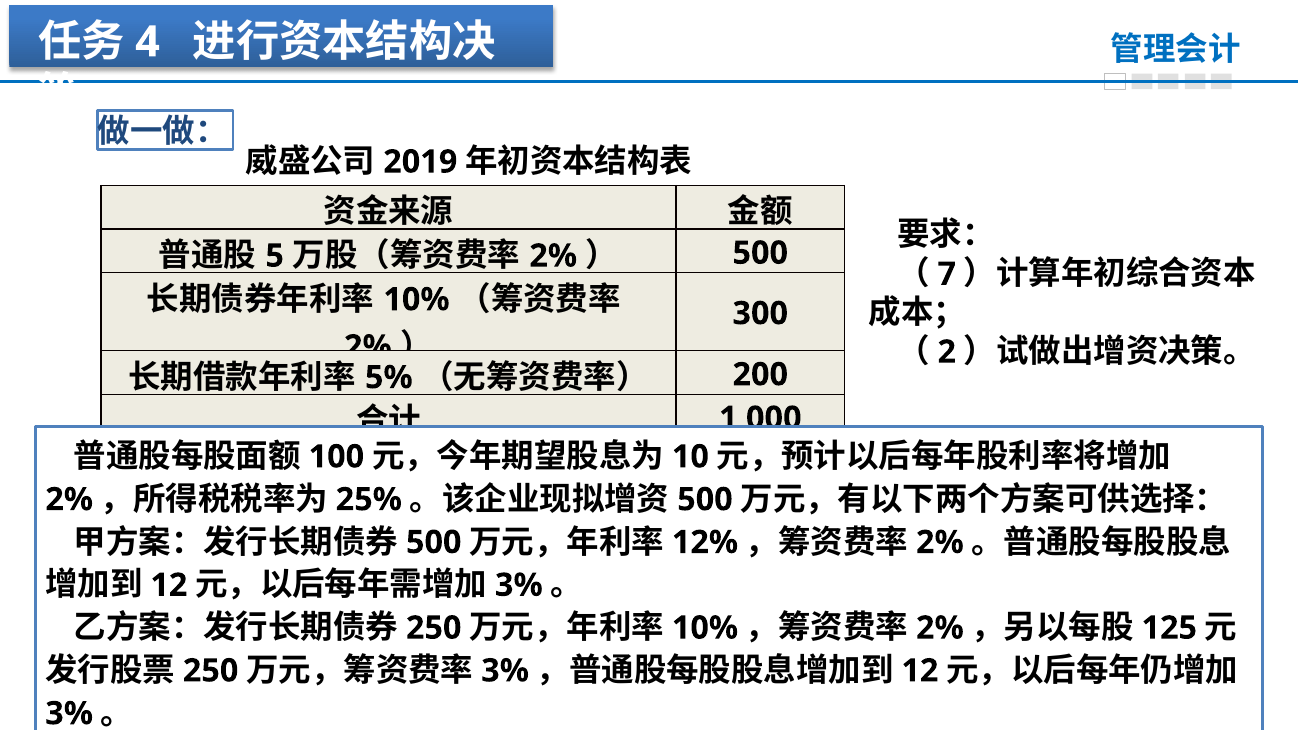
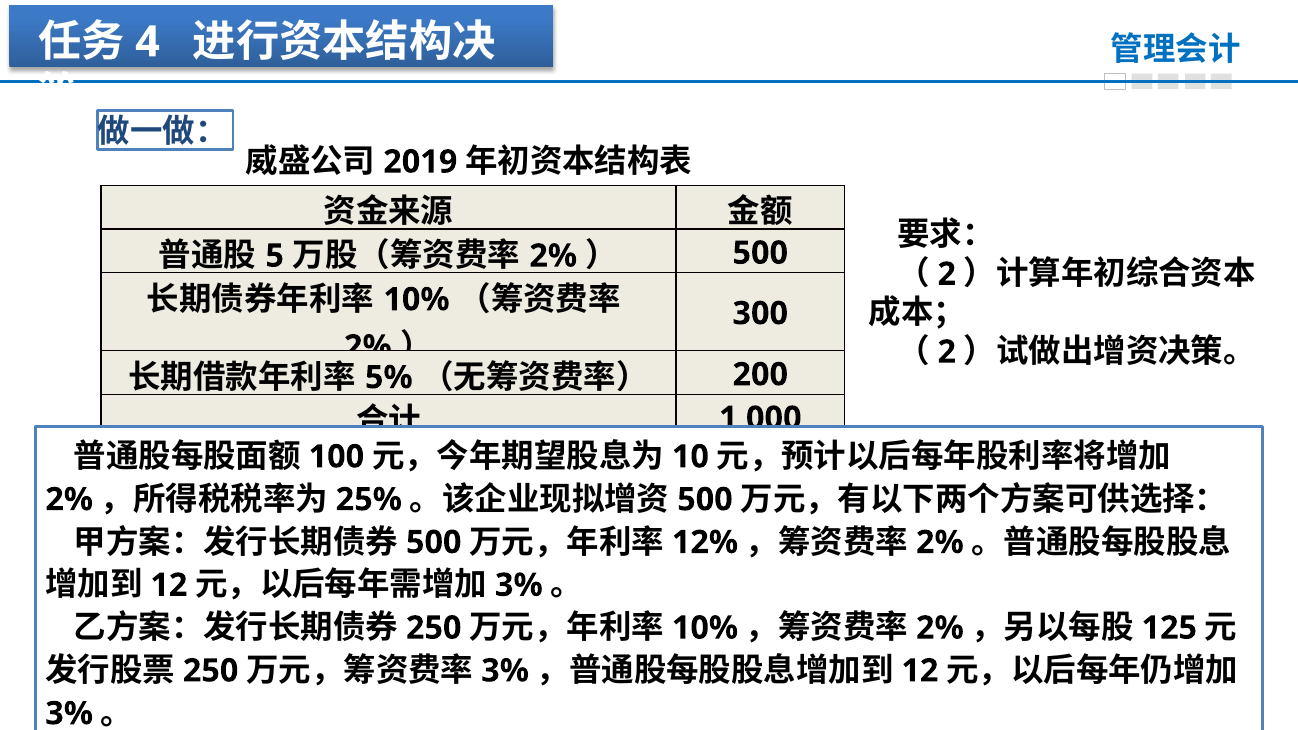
7 at (947, 274): 7 -> 2
